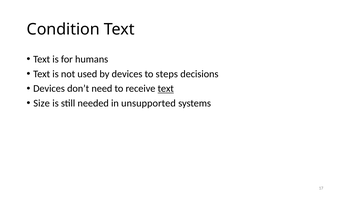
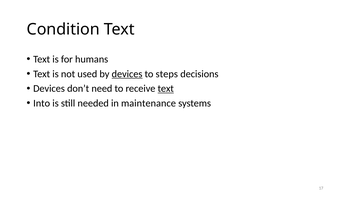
devices at (127, 74) underline: none -> present
Size: Size -> Into
unsupported: unsupported -> maintenance
